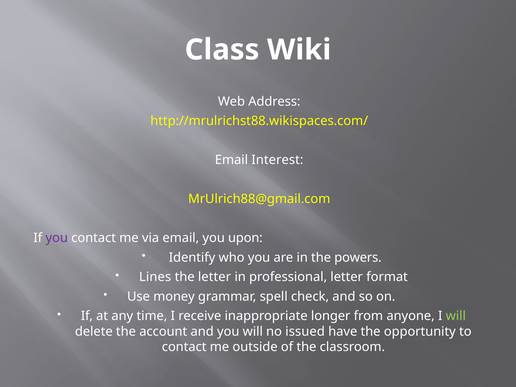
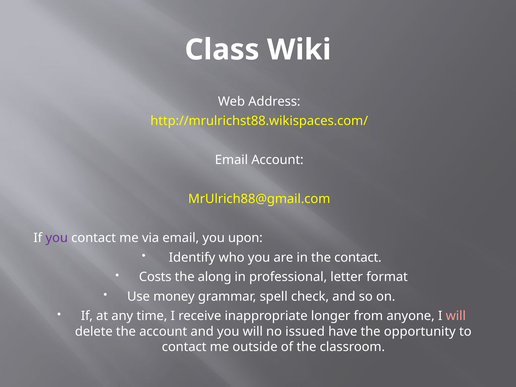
Email Interest: Interest -> Account
the powers: powers -> contact
Lines: Lines -> Costs
the letter: letter -> along
will at (456, 316) colour: light green -> pink
